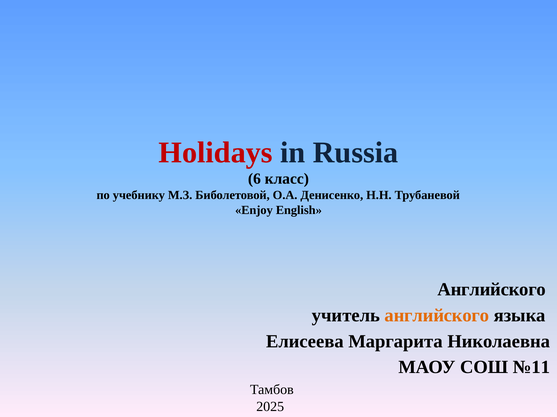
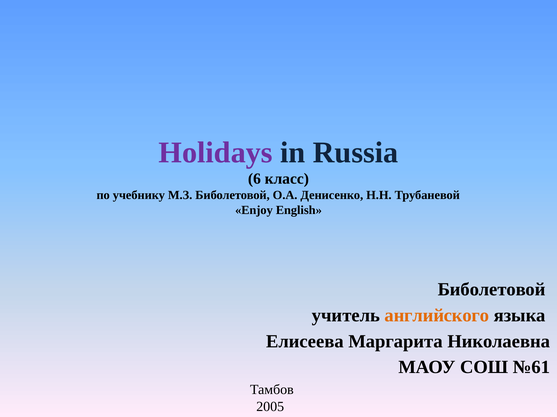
Holidays colour: red -> purple
Английского at (492, 290): Английского -> Биболетовой
№11: №11 -> №61
2025: 2025 -> 2005
